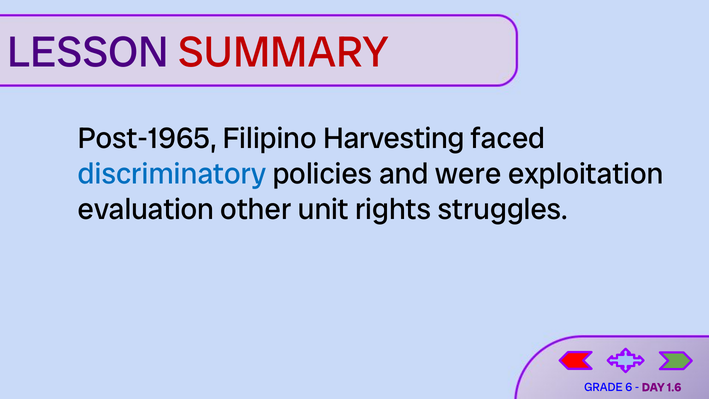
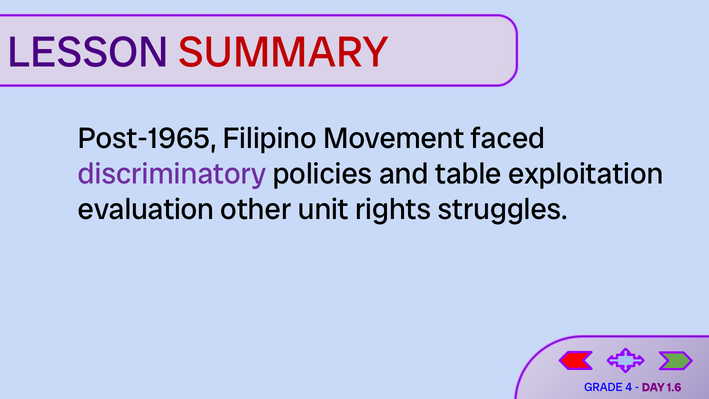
Harvesting: Harvesting -> Movement
discriminatory colour: blue -> purple
were: were -> table
6: 6 -> 4
